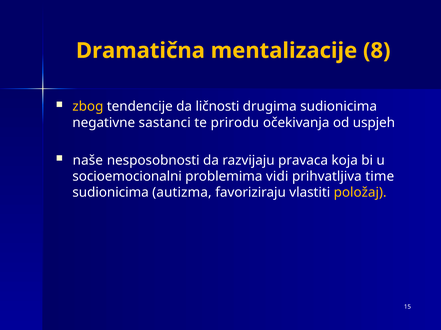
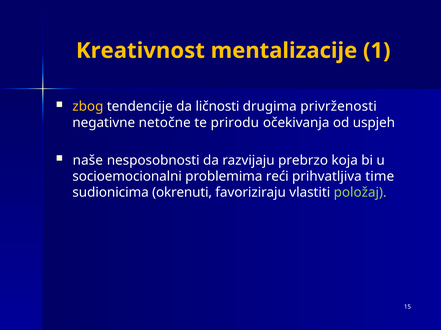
Dramatična: Dramatična -> Kreativnost
8: 8 -> 1
drugima sudionicima: sudionicima -> privrženosti
sastanci: sastanci -> netočne
pravaca: pravaca -> prebrzo
vidi: vidi -> reći
autizma: autizma -> okrenuti
položaj colour: yellow -> light green
